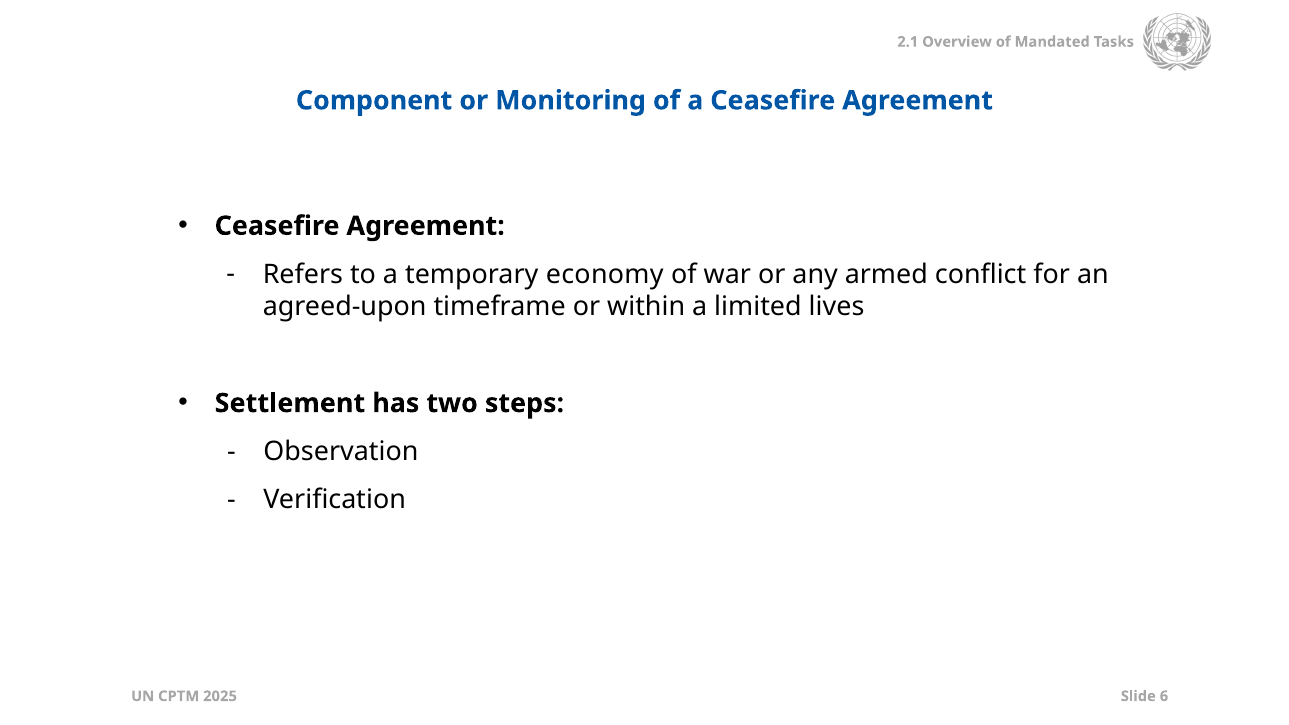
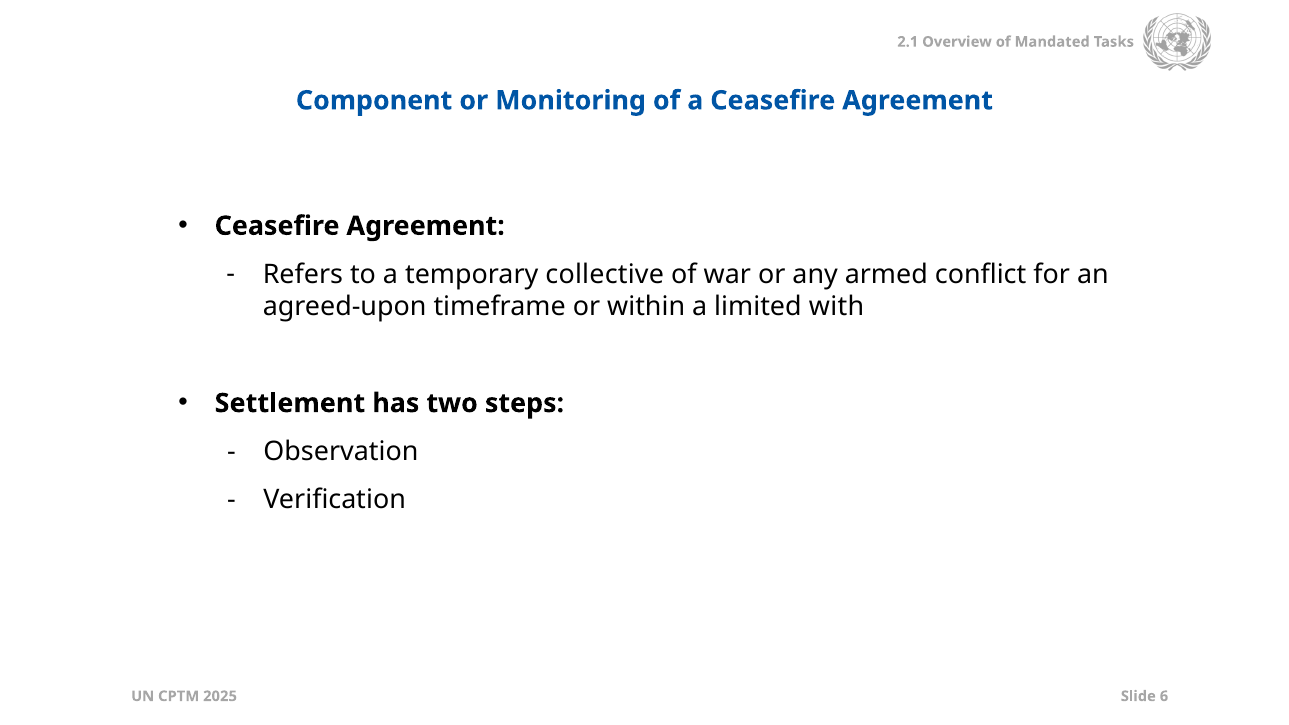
economy: economy -> collective
lives: lives -> with
